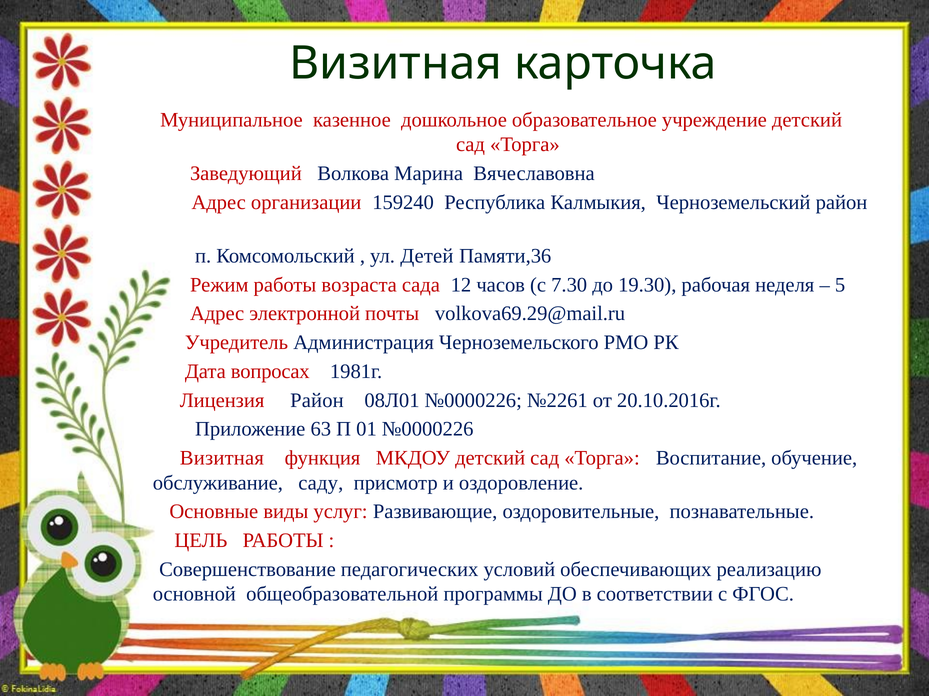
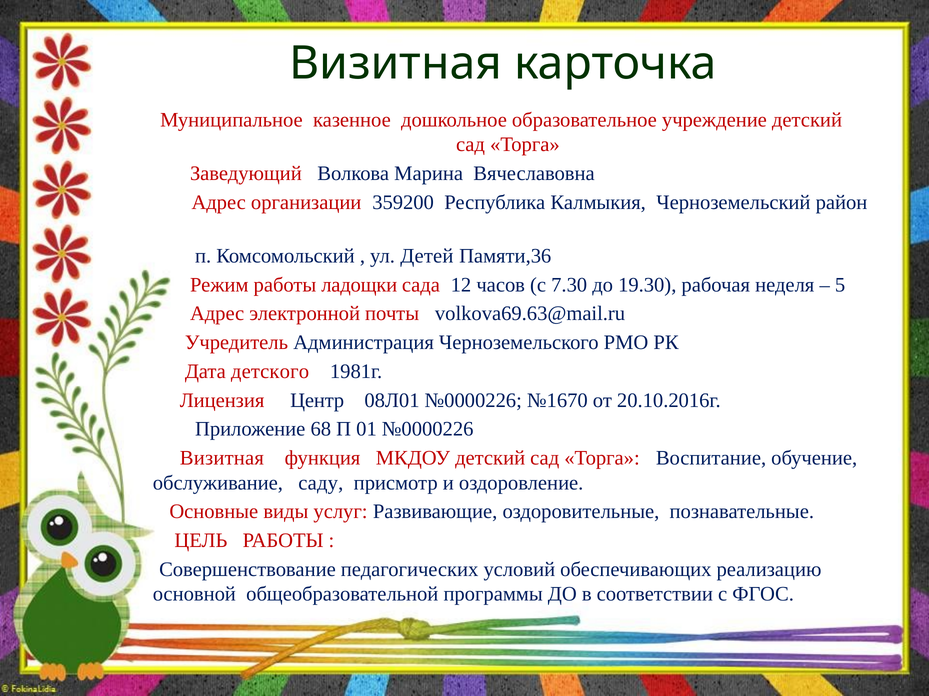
159240: 159240 -> 359200
возраста: возраста -> ладощки
volkova69.29@mail.ru: volkova69.29@mail.ru -> volkova69.63@mail.ru
вопросах: вопросах -> детского
Лицензия Район: Район -> Центр
№2261: №2261 -> №1670
63: 63 -> 68
